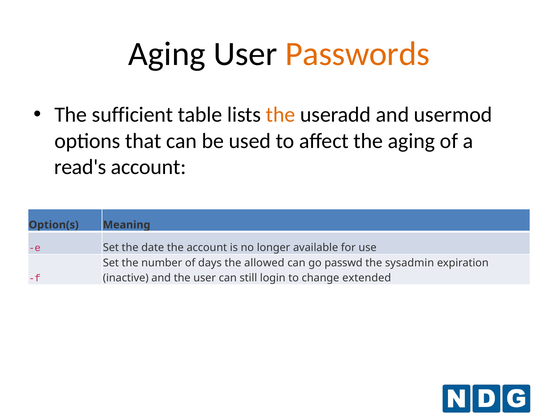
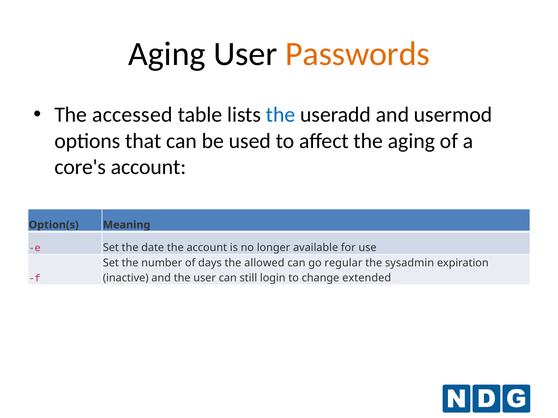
sufficient: sufficient -> accessed
the at (281, 115) colour: orange -> blue
read's: read's -> core's
passwd: passwd -> regular
